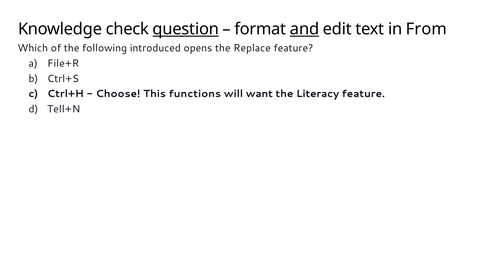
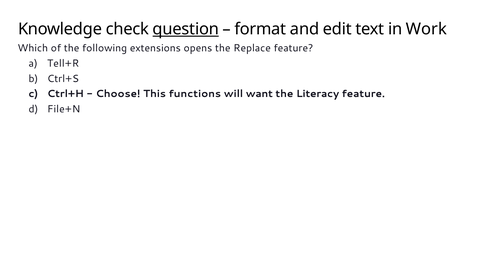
and underline: present -> none
From: From -> Work
introduced: introduced -> extensions
File+R: File+R -> Tell+R
Tell+N: Tell+N -> File+N
